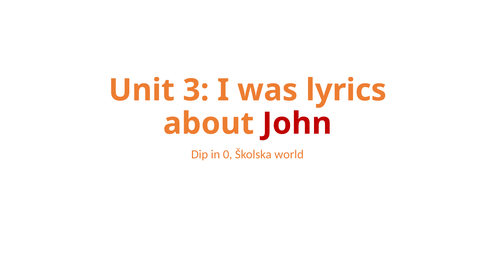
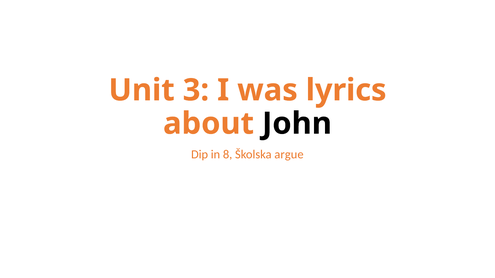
John colour: red -> black
0: 0 -> 8
world: world -> argue
